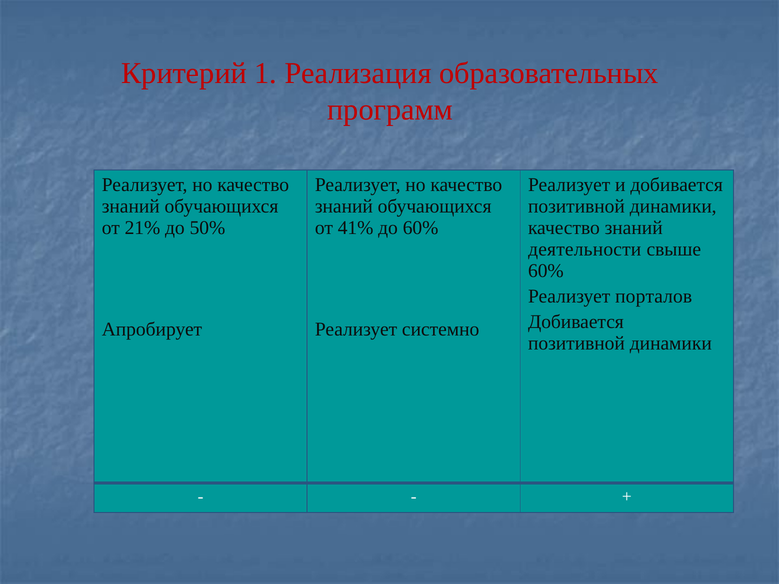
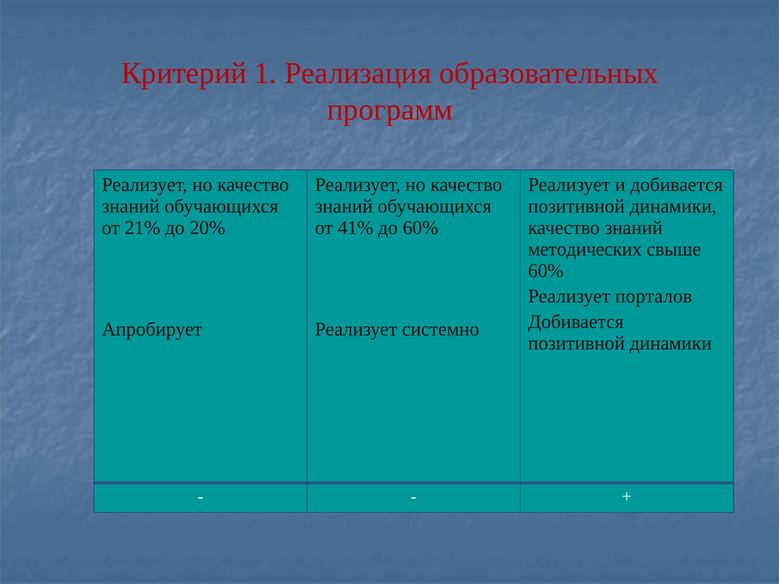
50%: 50% -> 20%
деятельности: деятельности -> методических
